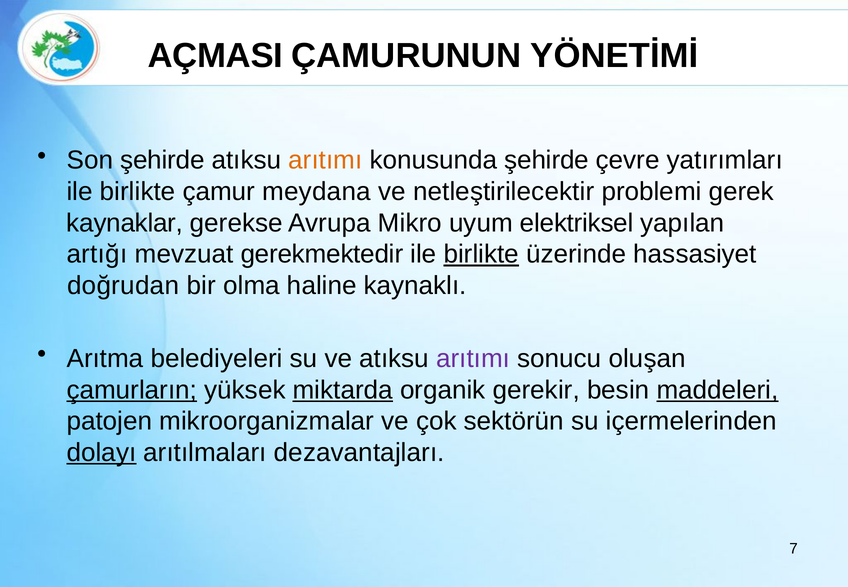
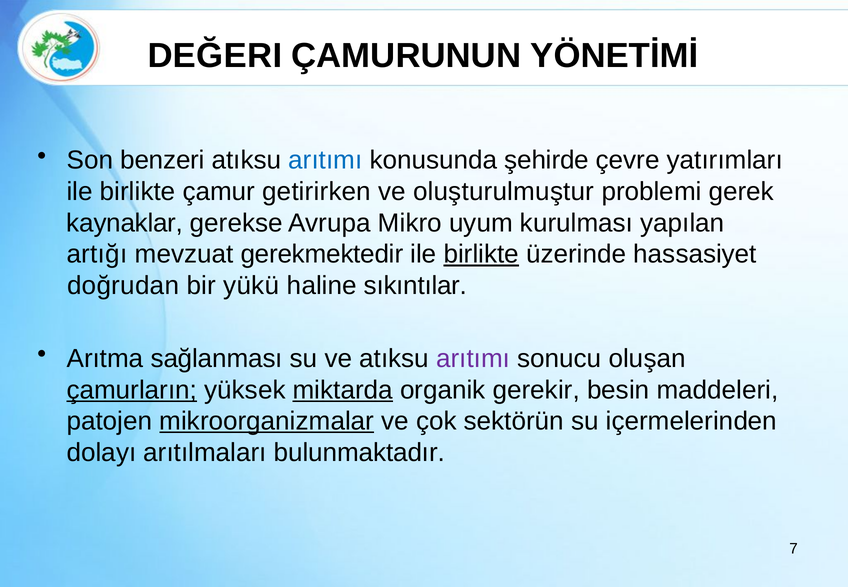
AÇMASI: AÇMASI -> DEĞERI
Son şehirde: şehirde -> benzeri
arıtımı at (325, 160) colour: orange -> blue
meydana: meydana -> getirirken
netleştirilecektir: netleştirilecektir -> oluşturulmuştur
elektriksel: elektriksel -> kurulması
olma: olma -> yükü
kaynaklı: kaynaklı -> sıkıntılar
belediyeleri: belediyeleri -> sağlanması
maddeleri underline: present -> none
mikroorganizmalar underline: none -> present
dolayı underline: present -> none
dezavantajları: dezavantajları -> bulunmaktadır
